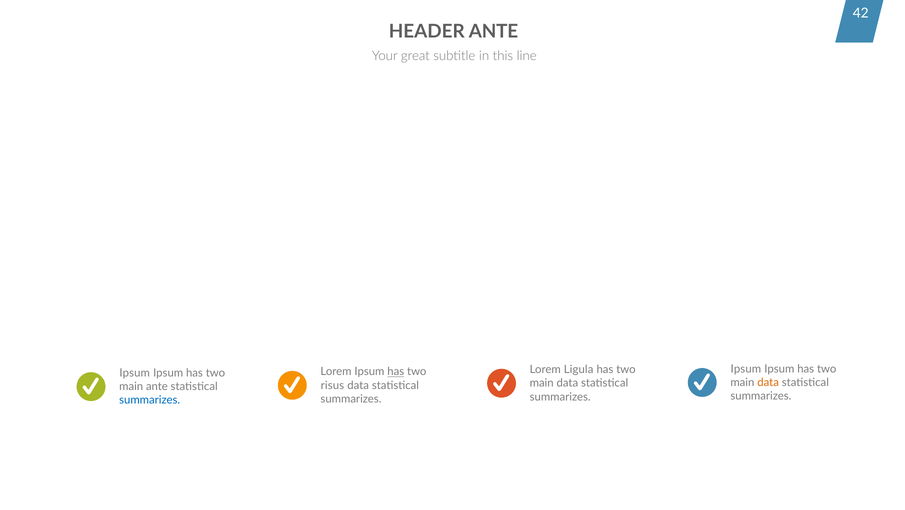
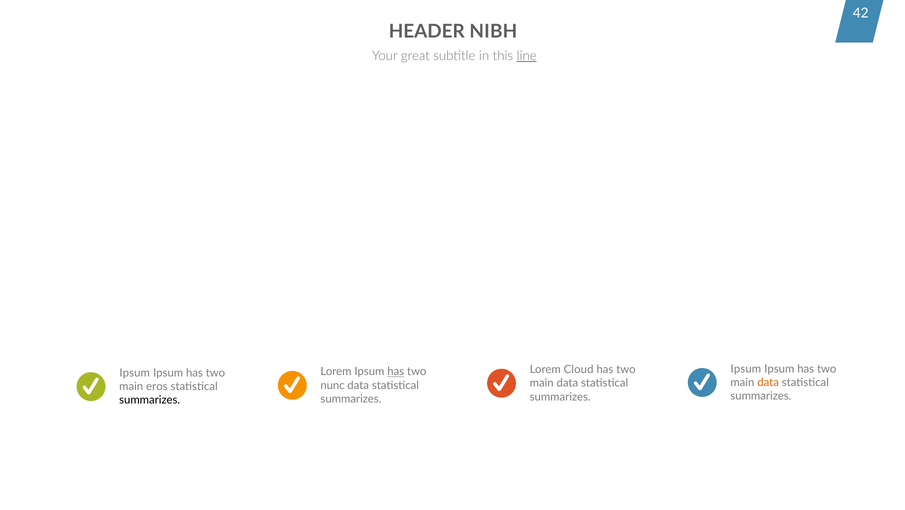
HEADER ANTE: ANTE -> NIBH
line underline: none -> present
Ligula: Ligula -> Cloud
risus: risus -> nunc
main ante: ante -> eros
summarizes at (150, 401) colour: blue -> black
